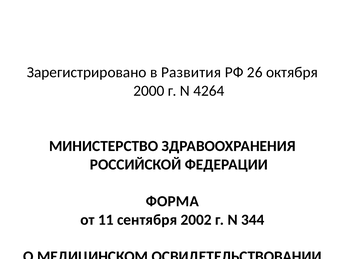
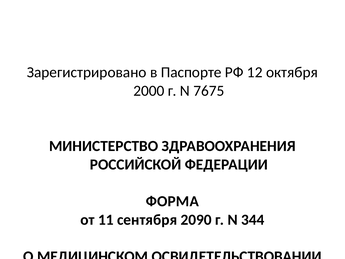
Развития: Развития -> Паспорте
26: 26 -> 12
4264: 4264 -> 7675
2002: 2002 -> 2090
